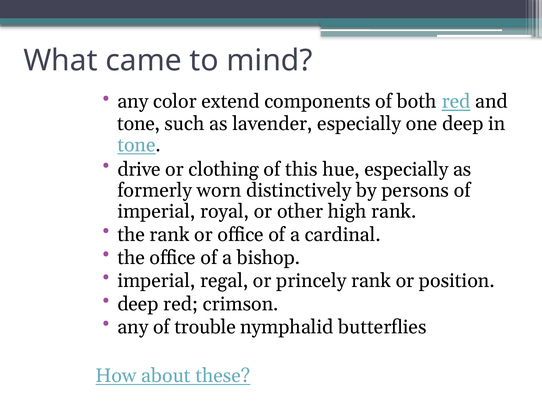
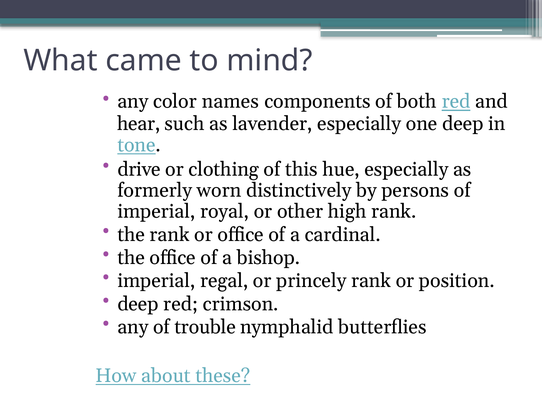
extend: extend -> names
tone at (139, 124): tone -> hear
